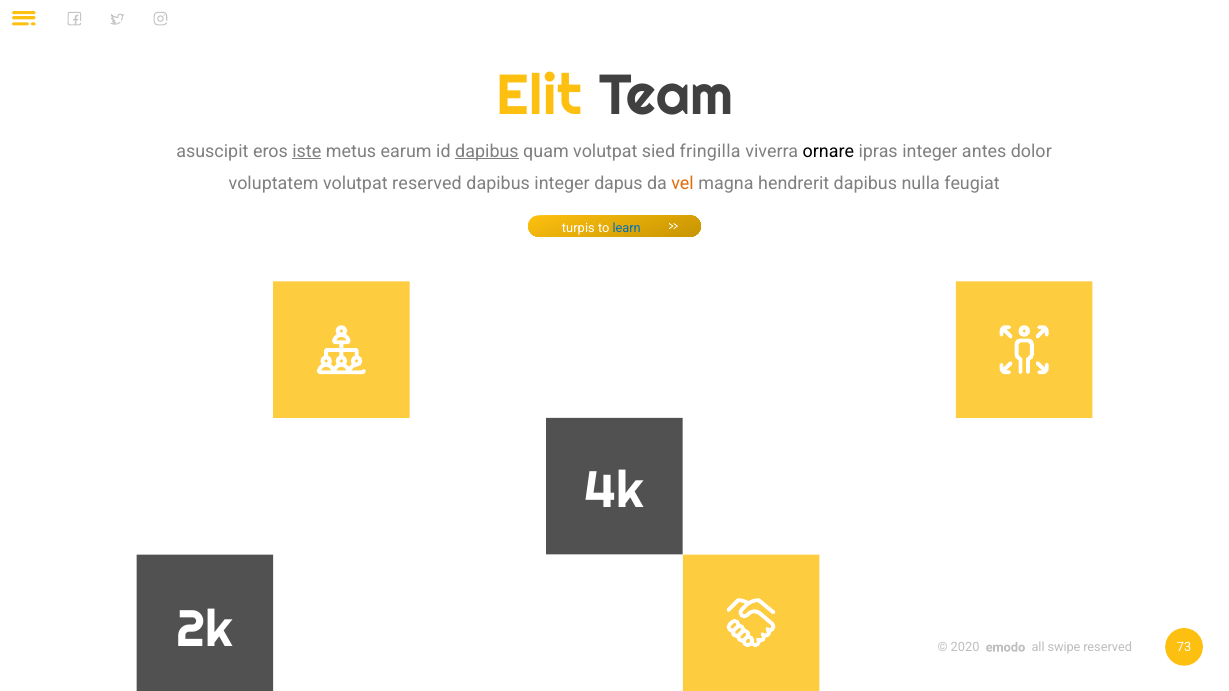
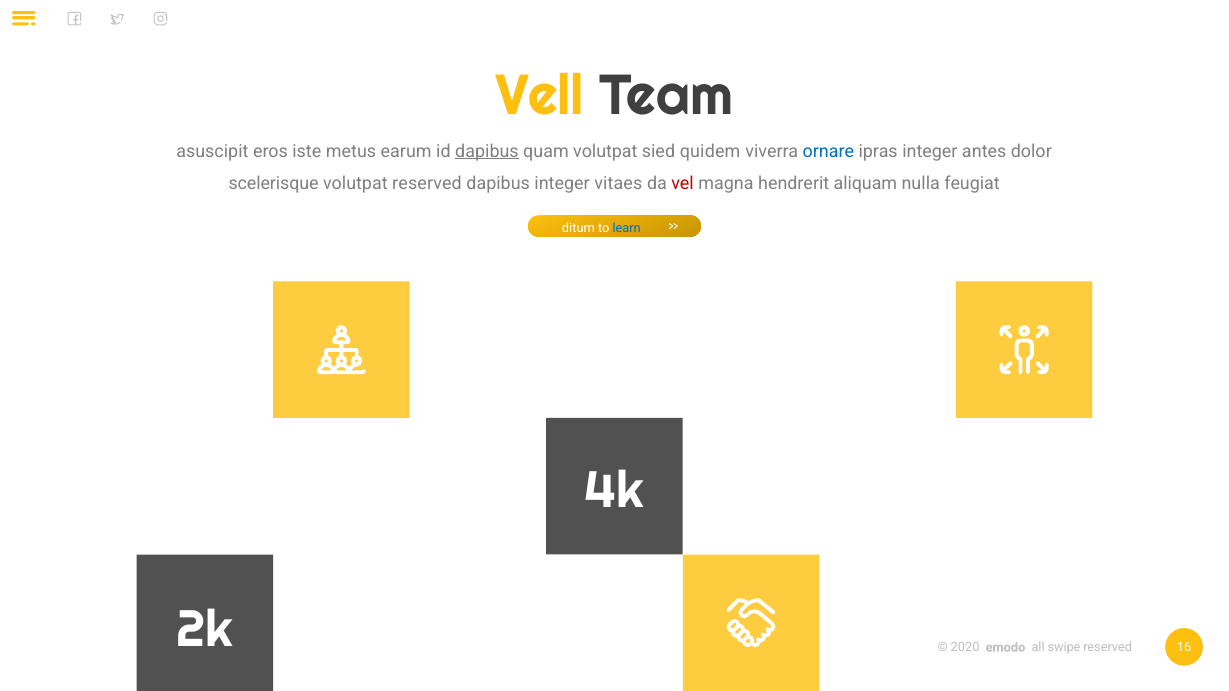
Elit: Elit -> Vell
iste underline: present -> none
fringilla: fringilla -> quidem
ornare colour: black -> blue
voluptatem: voluptatem -> scelerisque
dapus: dapus -> vitaes
vel colour: orange -> red
hendrerit dapibus: dapibus -> aliquam
turpis: turpis -> ditum
73: 73 -> 16
